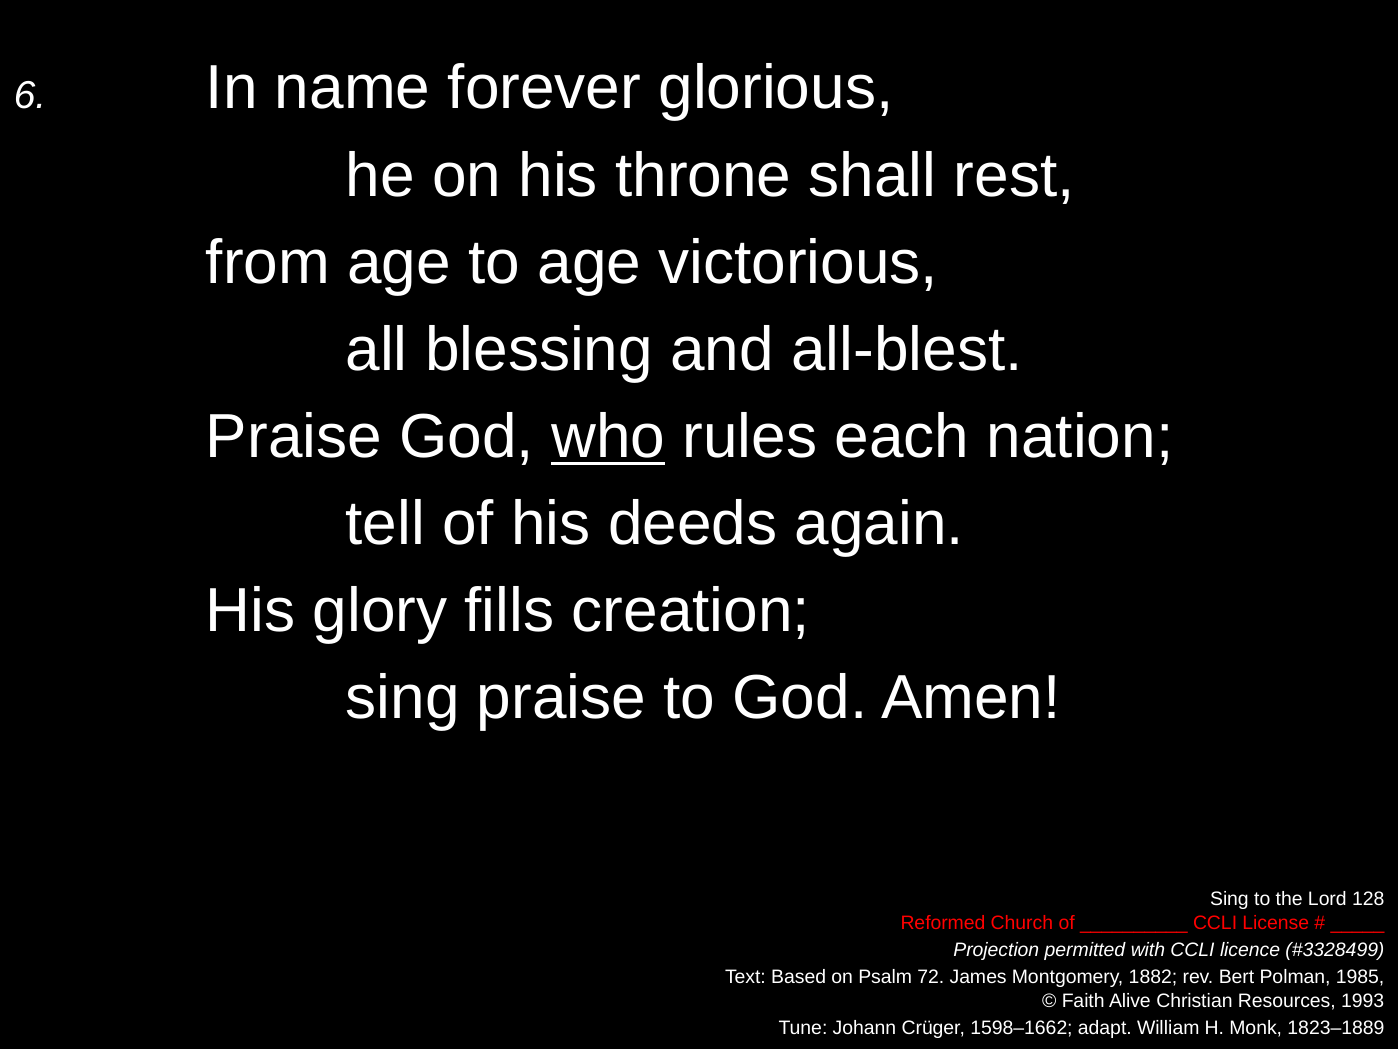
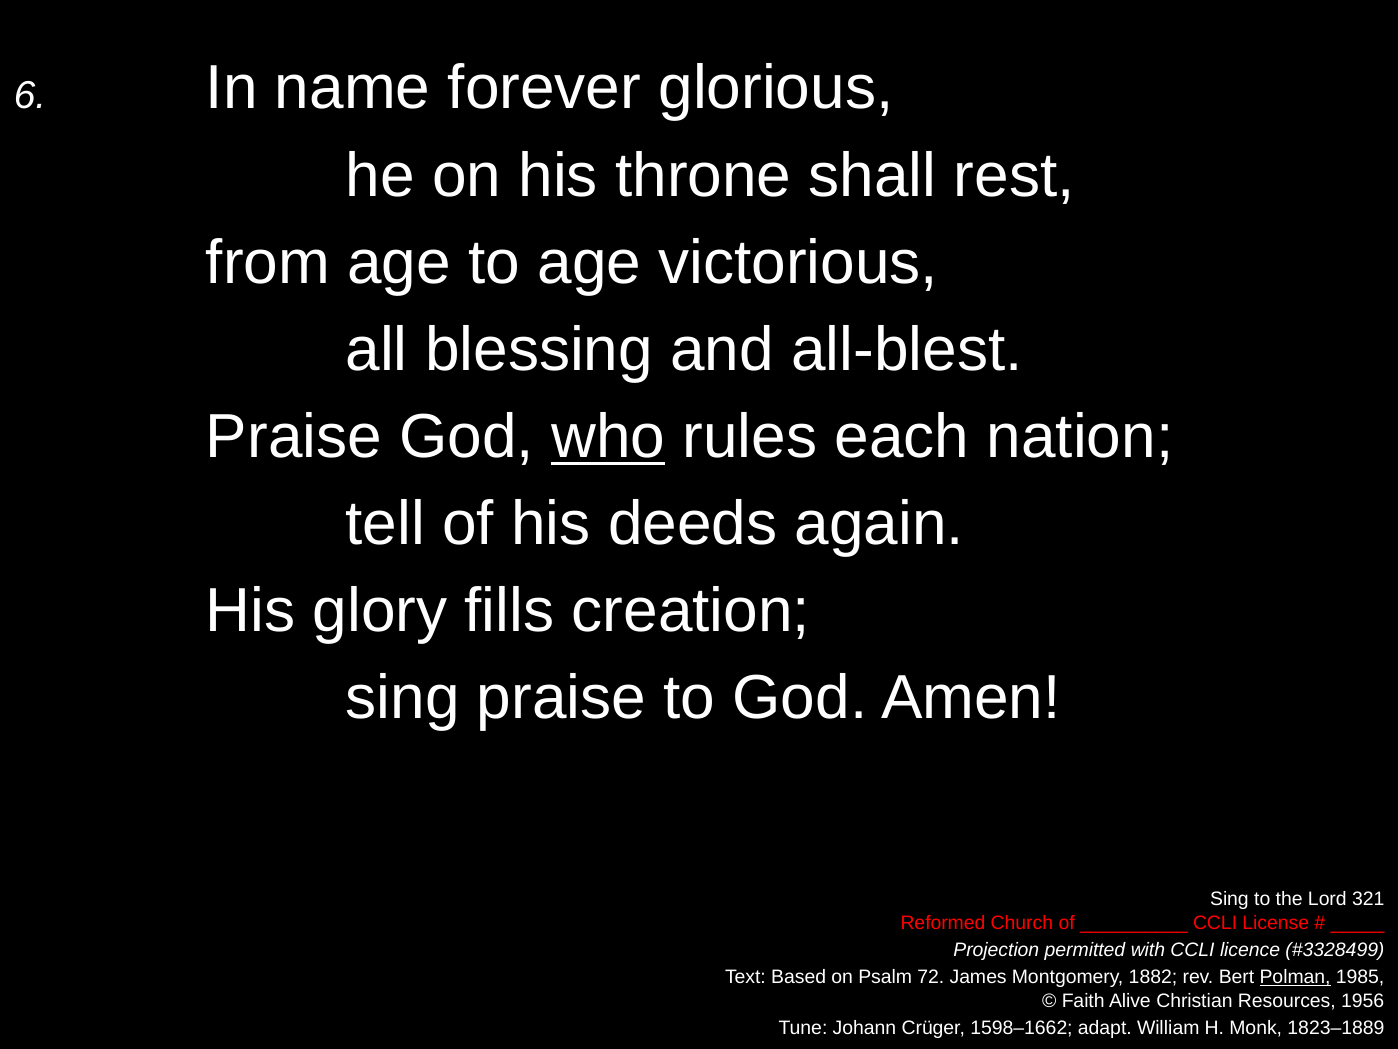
128: 128 -> 321
Polman underline: none -> present
1993: 1993 -> 1956
